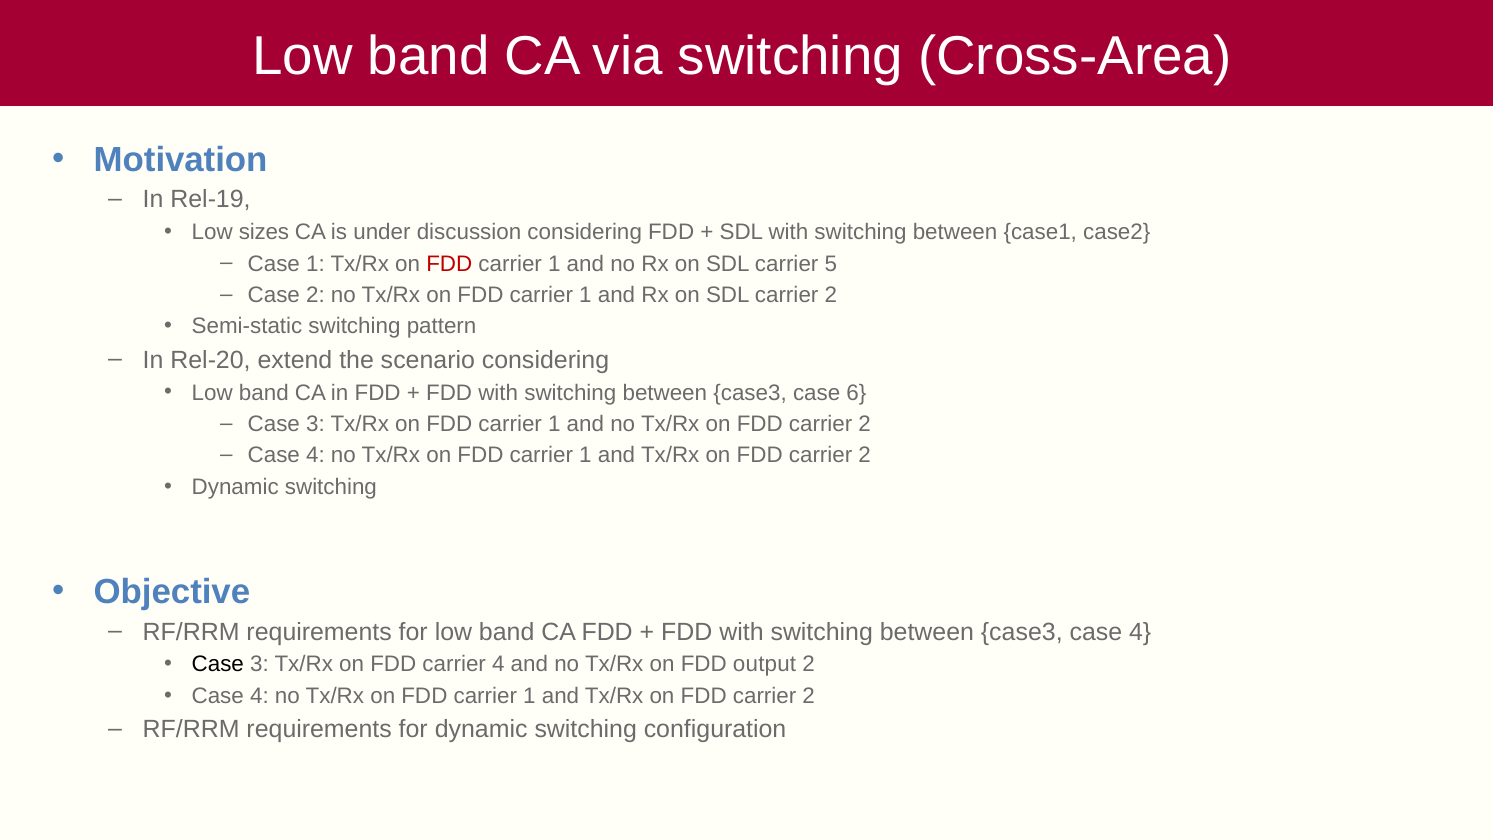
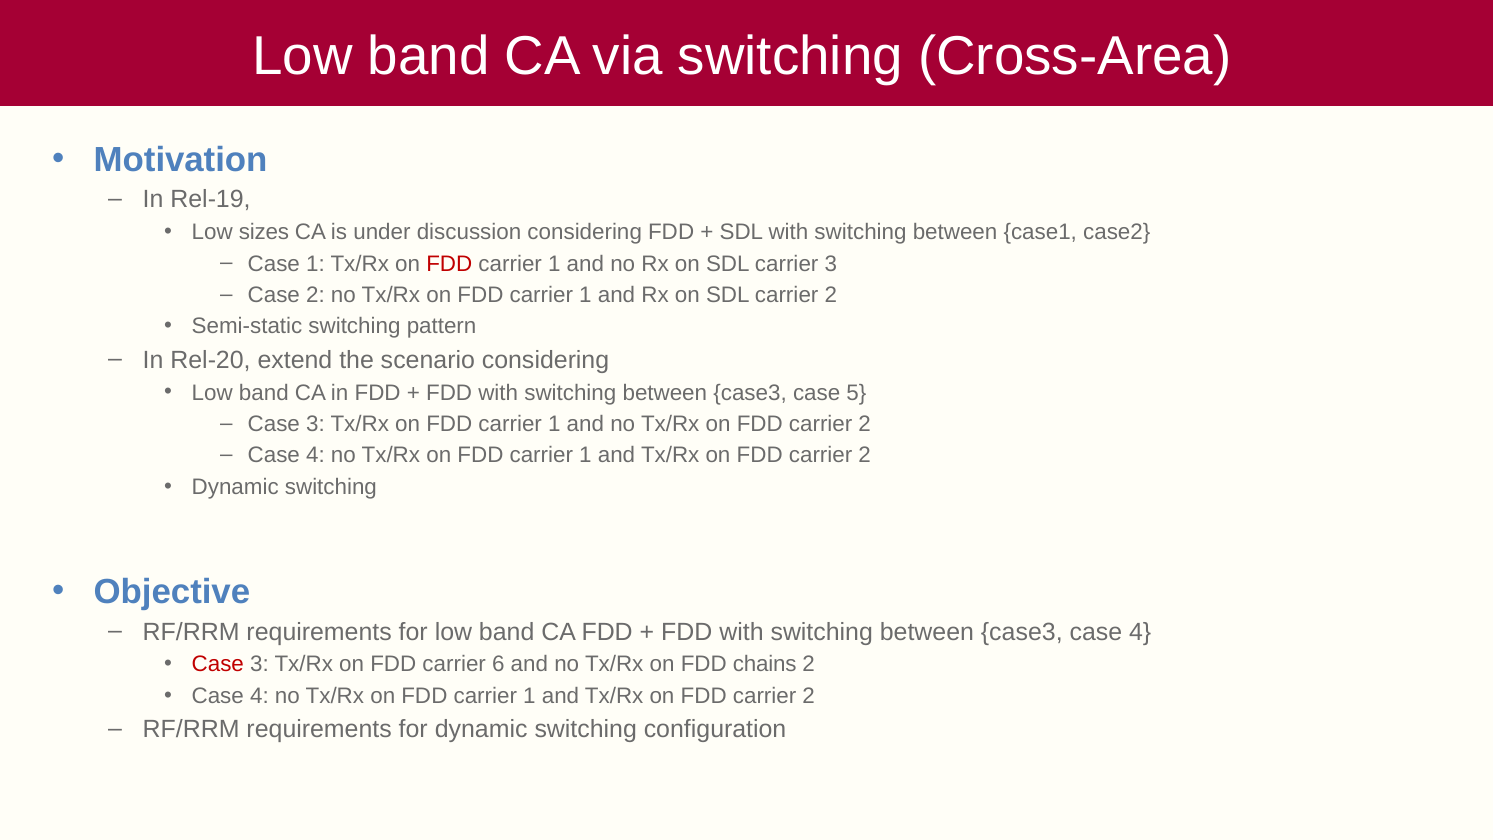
carrier 5: 5 -> 3
6: 6 -> 5
Case at (218, 664) colour: black -> red
carrier 4: 4 -> 6
output: output -> chains
